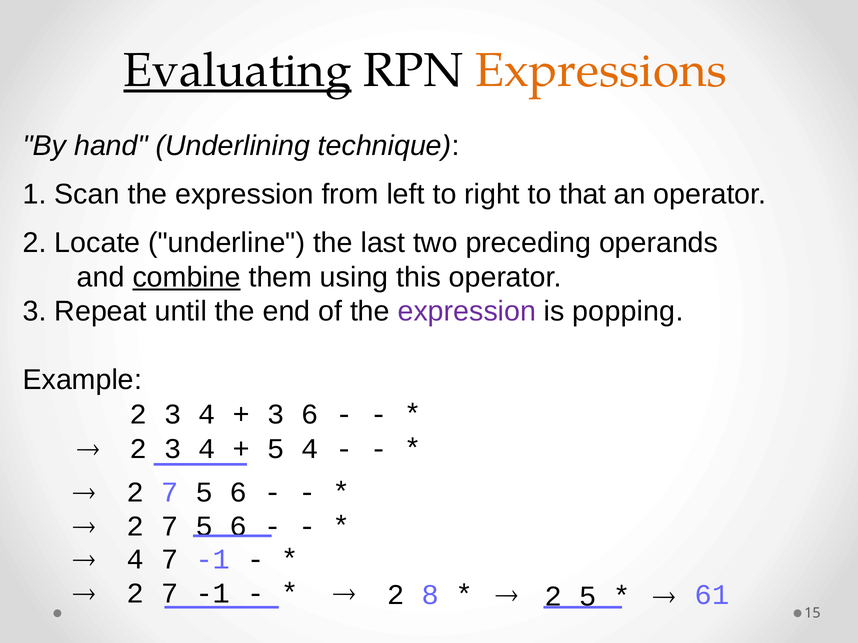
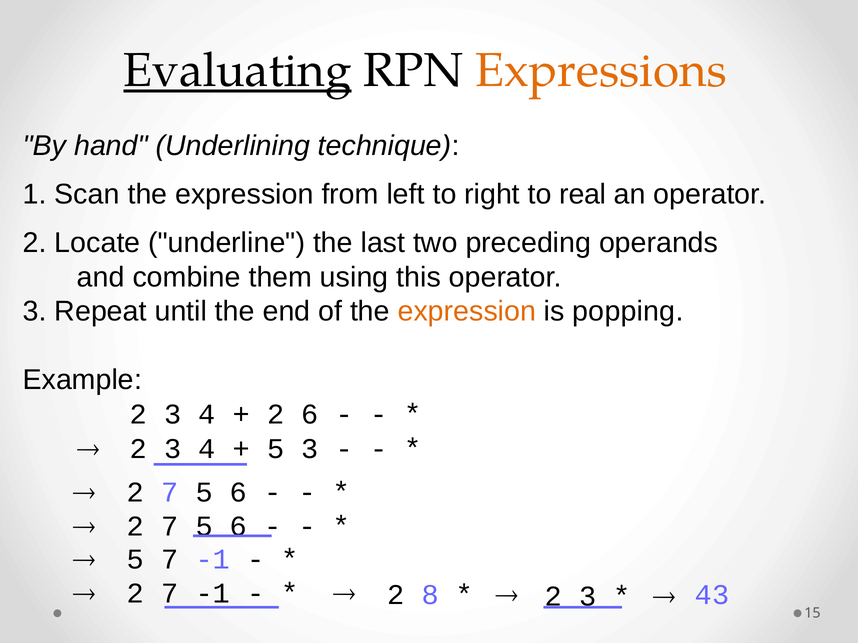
that: that -> real
combine underline: present -> none
expression at (467, 312) colour: purple -> orange
3 at (276, 415): 3 -> 2
5 4: 4 -> 3
4 at (136, 560): 4 -> 5
5 at (588, 597): 5 -> 3
61: 61 -> 43
